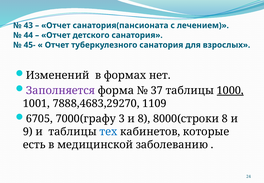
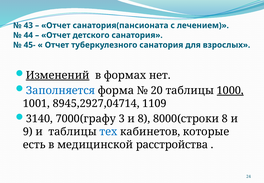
Изменений underline: none -> present
Заполняется colour: purple -> blue
37: 37 -> 20
7888,4683,29270: 7888,4683,29270 -> 8945,2927,04714
6705: 6705 -> 3140
заболеванию: заболеванию -> расстройства
